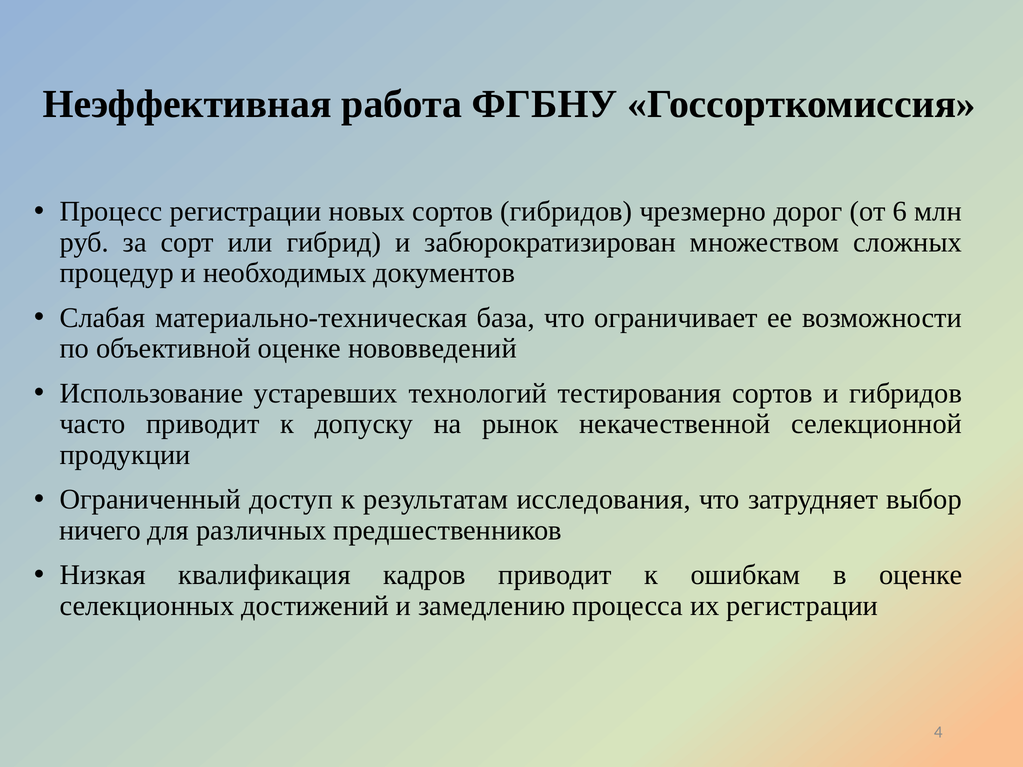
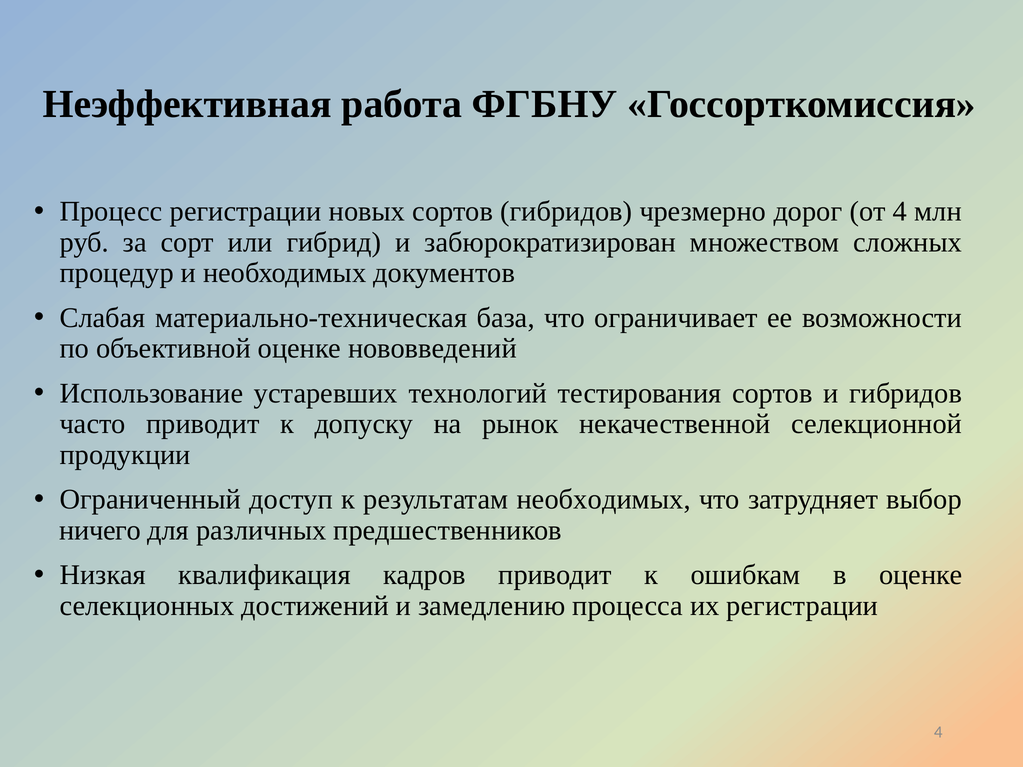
от 6: 6 -> 4
результатам исследования: исследования -> необходимых
